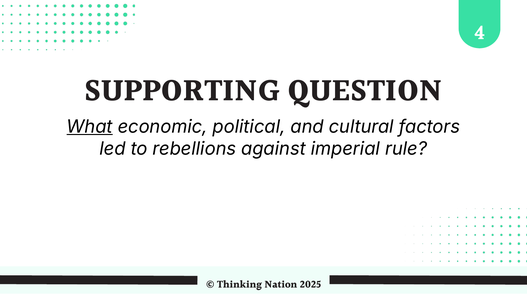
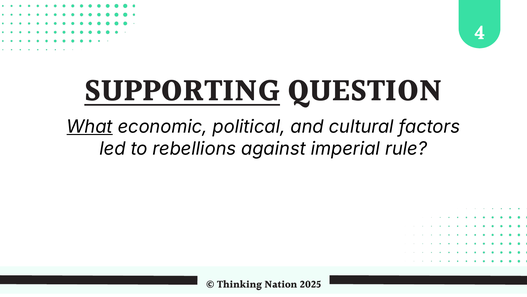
SUPPORTING underline: none -> present
